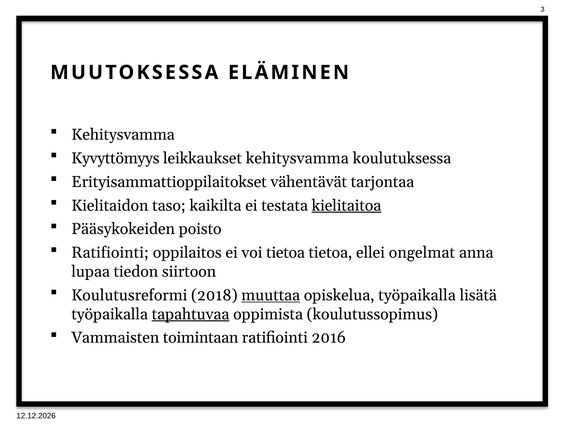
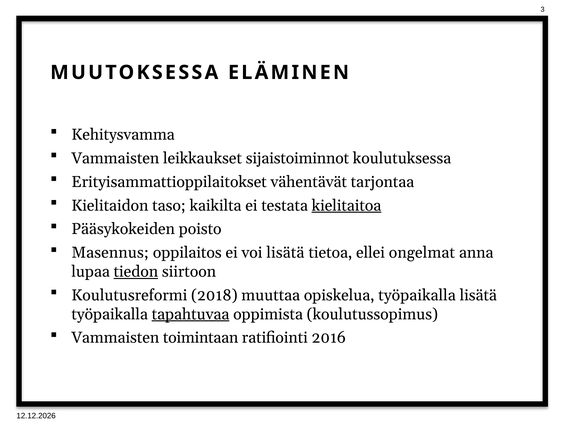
Kyvyttömyys at (115, 158): Kyvyttömyys -> Vammaisten
leikkaukset kehitysvamma: kehitysvamma -> sijaistoiminnot
Ratifiointi at (110, 252): Ratifiointi -> Masennus
voi tietoa: tietoa -> lisätä
tiedon underline: none -> present
muuttaa underline: present -> none
